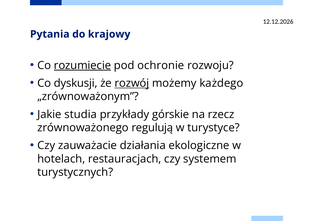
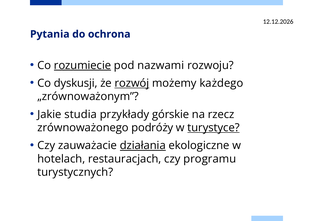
krajowy: krajowy -> ochrona
ochronie: ochronie -> nazwami
regulują: regulują -> podróży
turystyce underline: none -> present
działania underline: none -> present
systemem: systemem -> programu
